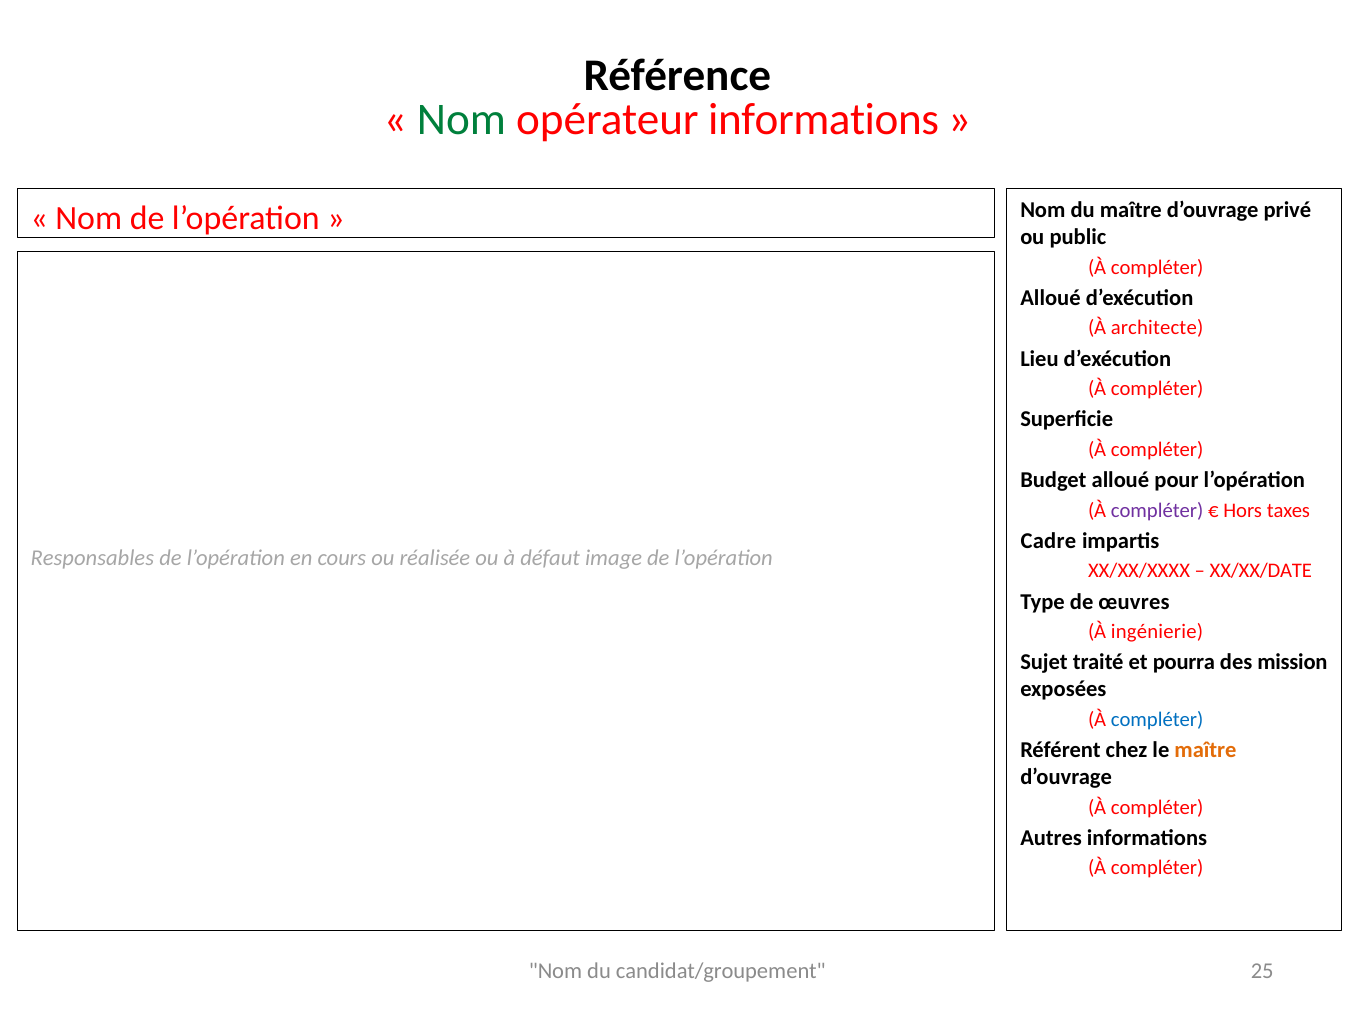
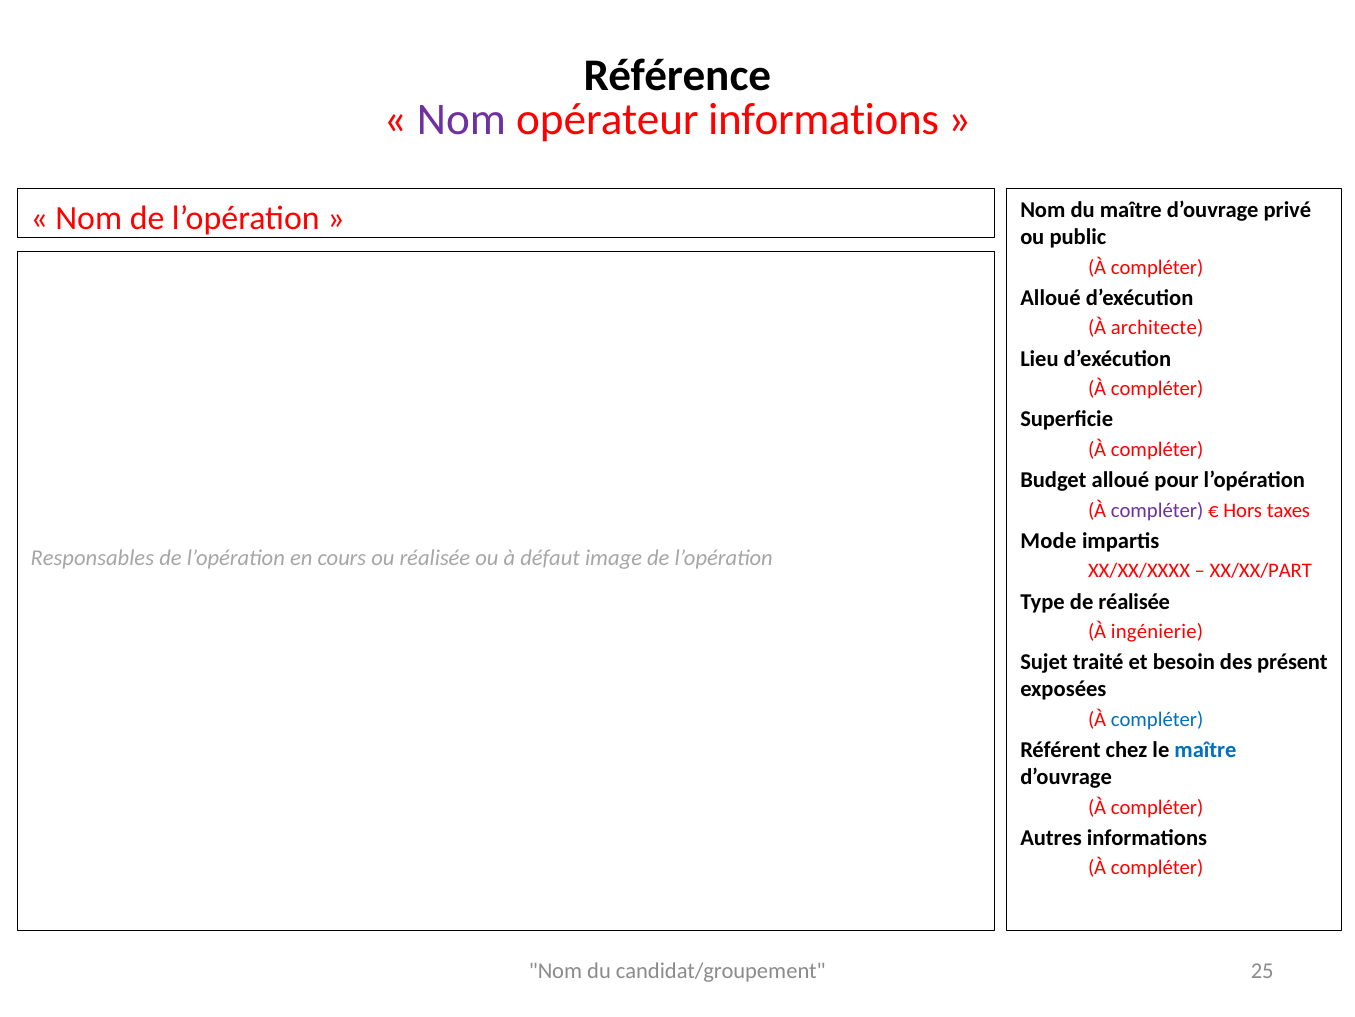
Nom at (461, 119) colour: green -> purple
Cadre: Cadre -> Mode
XX/XX/DATE: XX/XX/DATE -> XX/XX/PART
de œuvres: œuvres -> réalisée
pourra: pourra -> besoin
mission: mission -> présent
maître at (1205, 750) colour: orange -> blue
